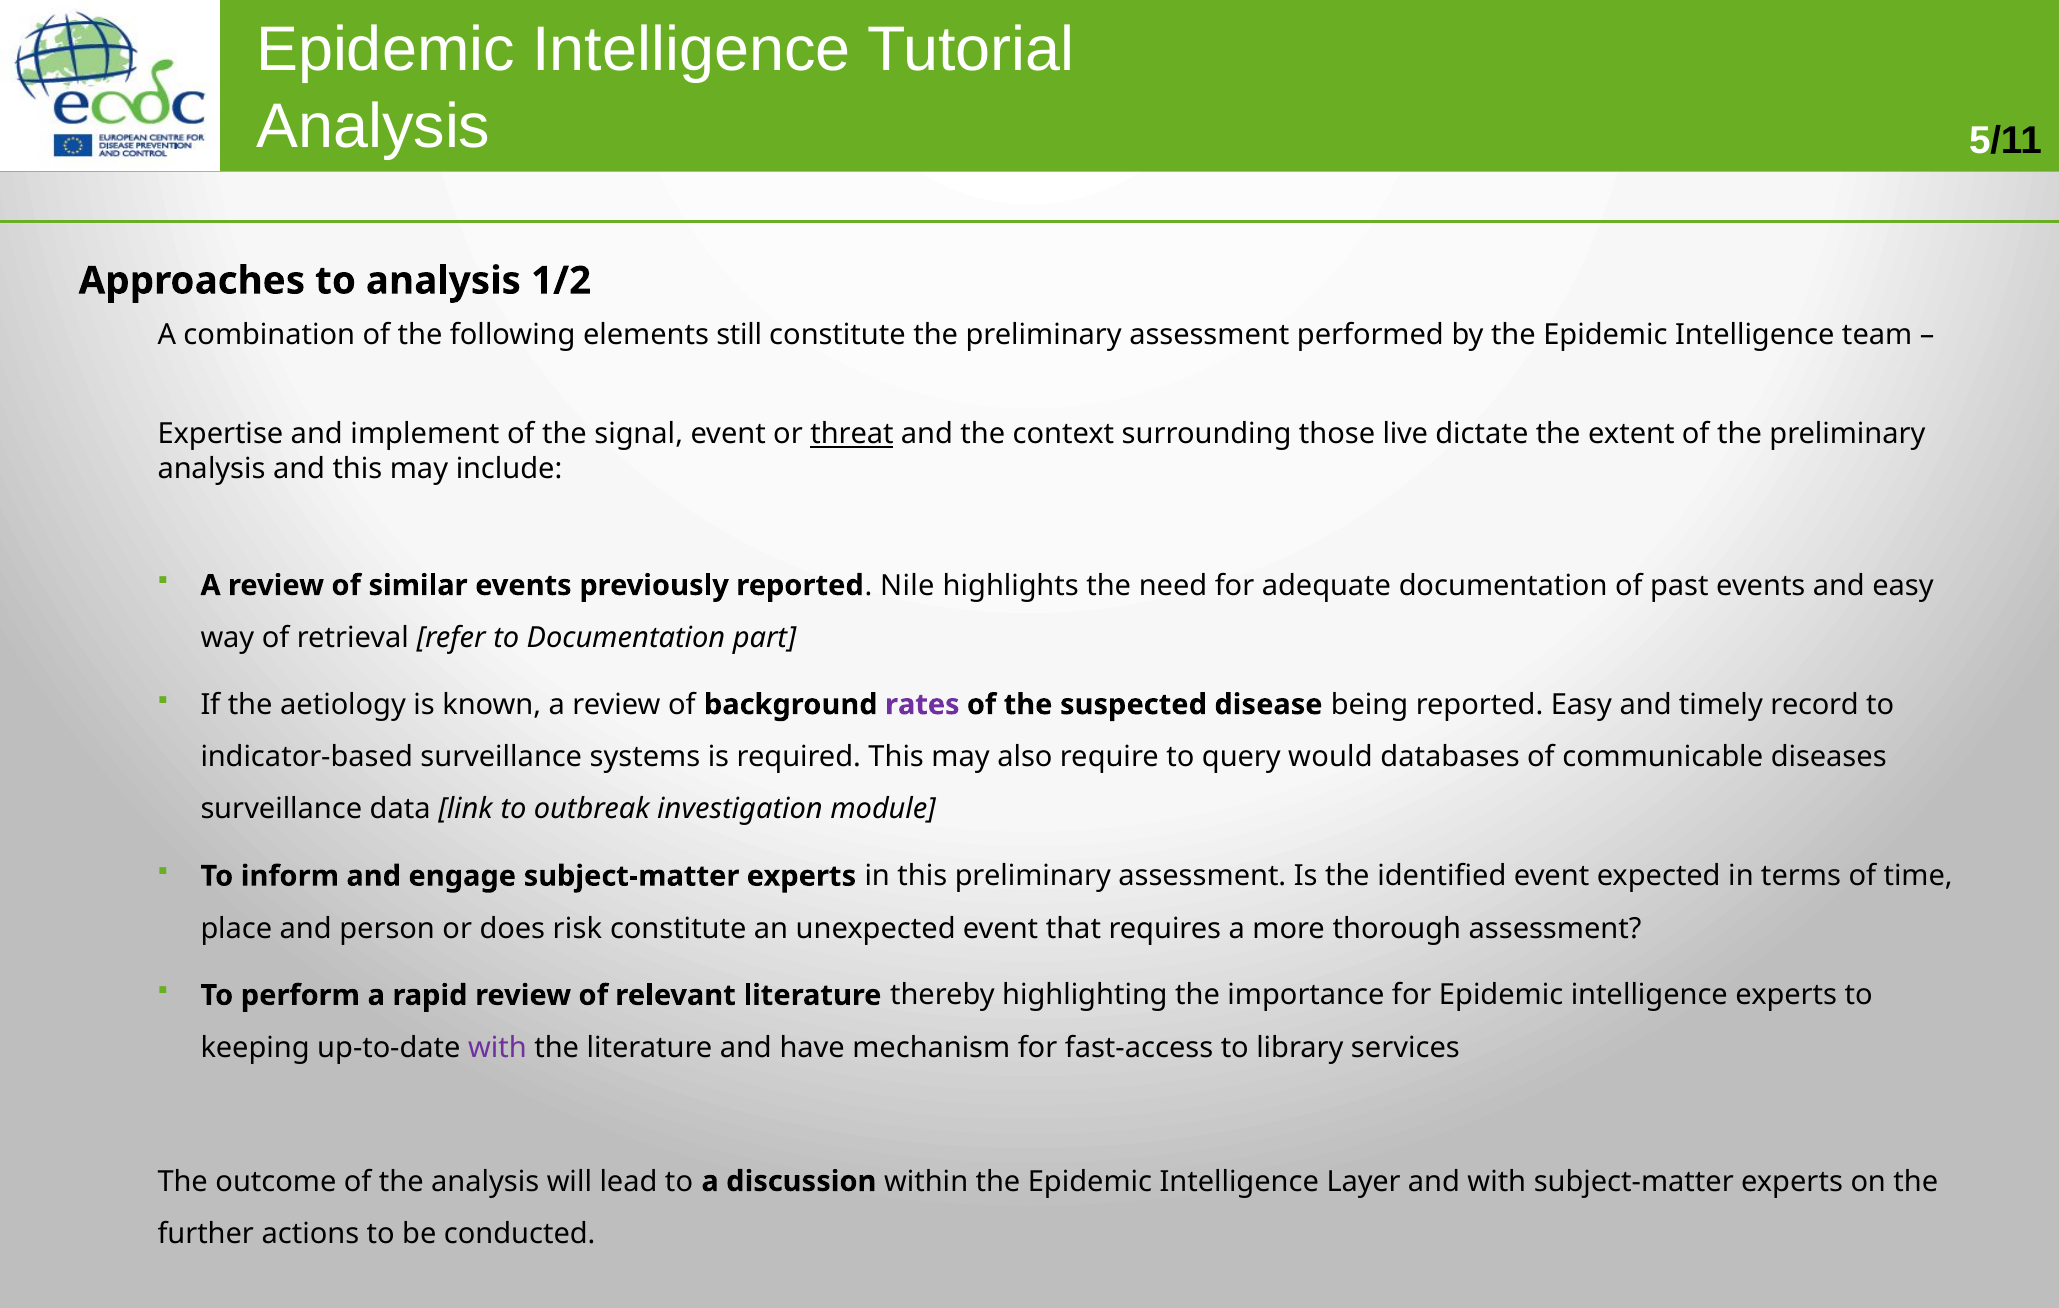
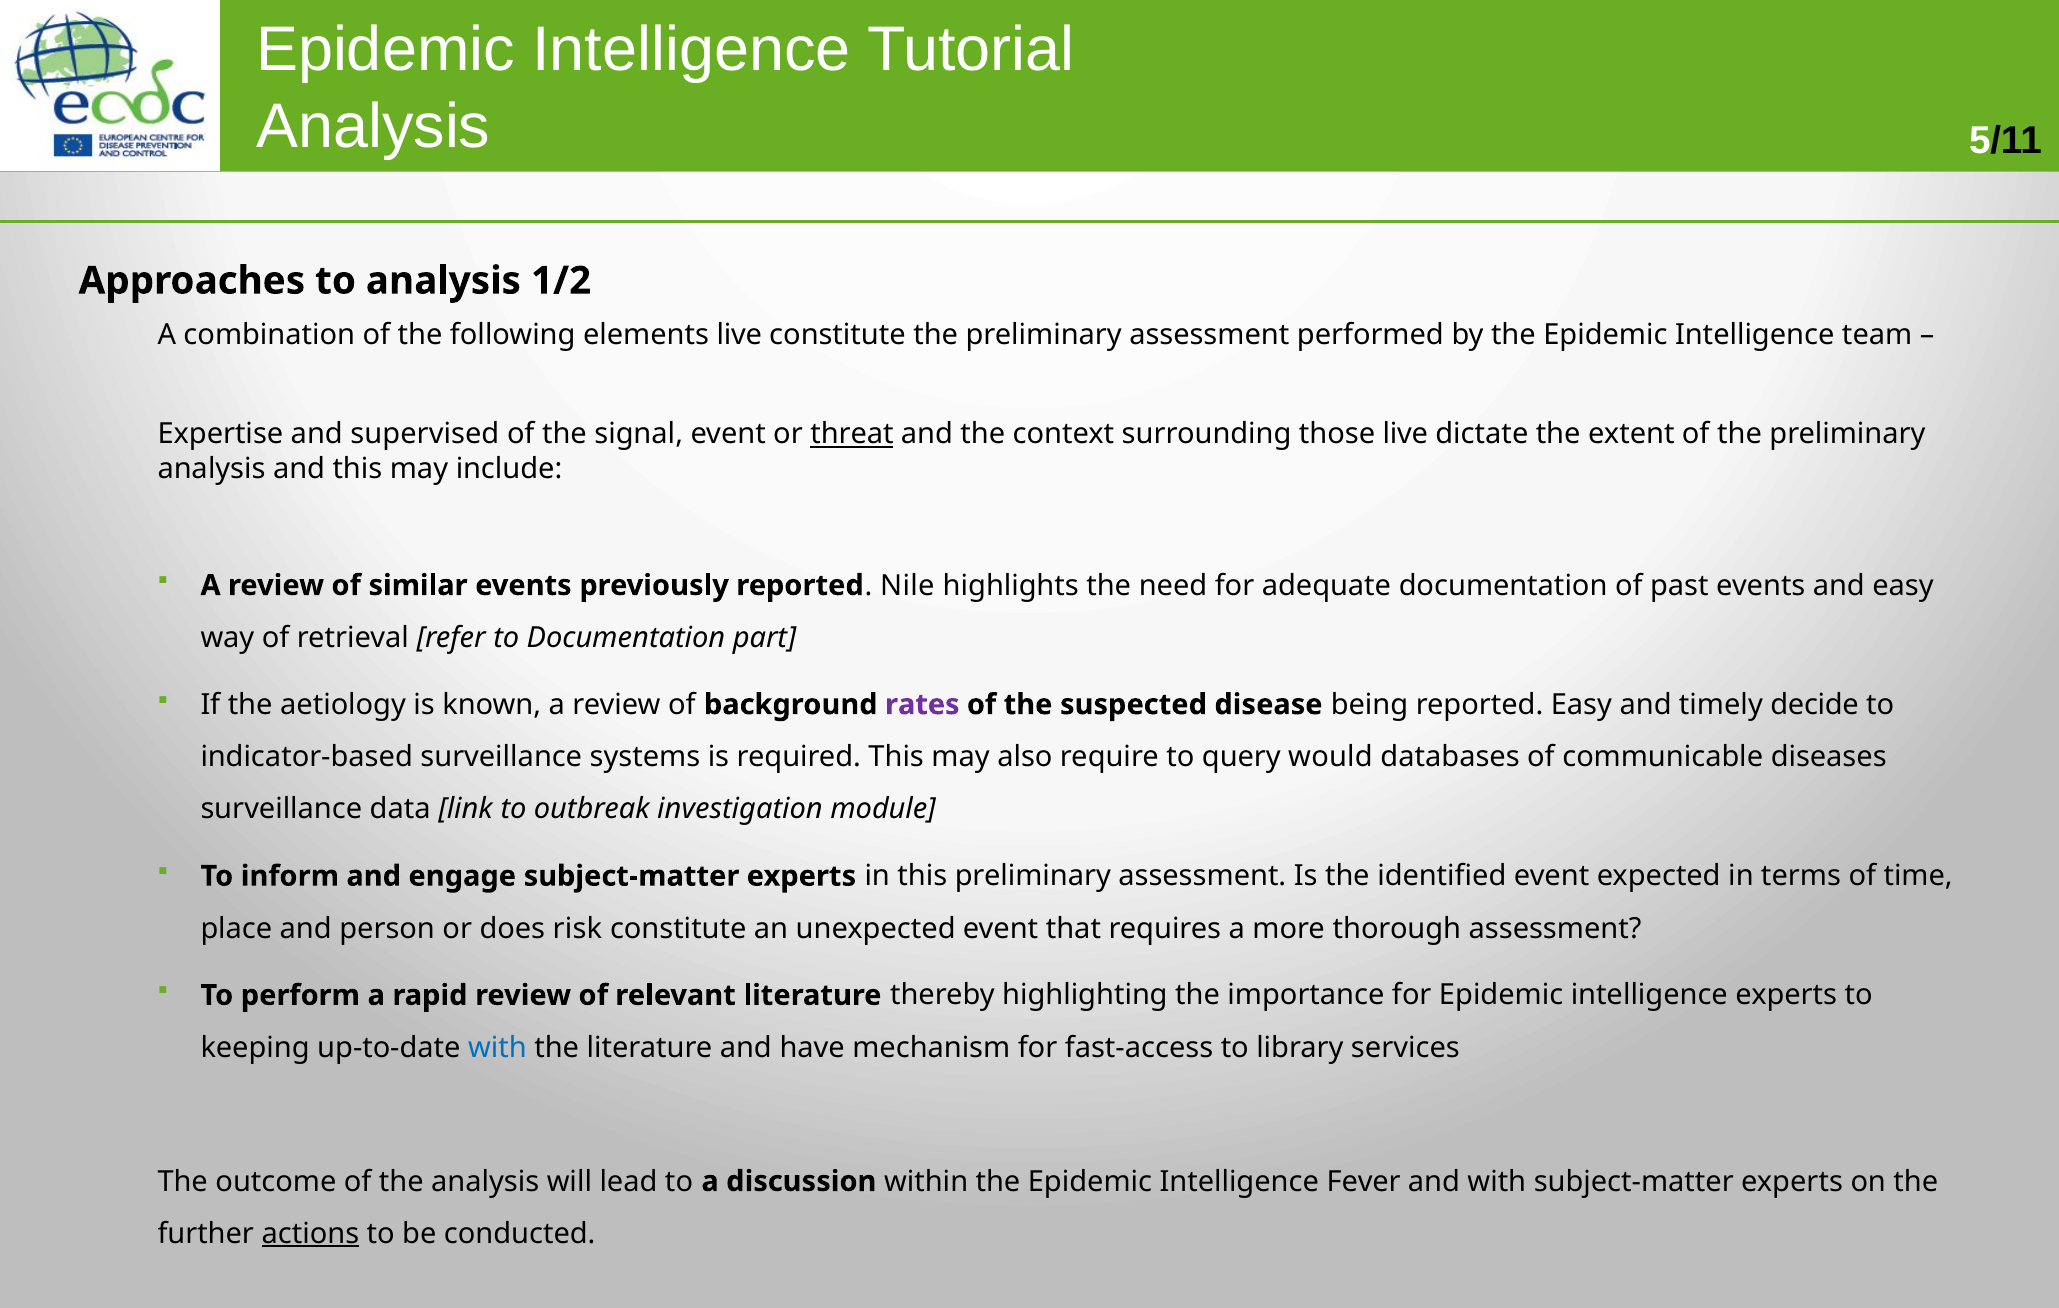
elements still: still -> live
implement: implement -> supervised
record: record -> decide
with at (498, 1047) colour: purple -> blue
Layer: Layer -> Fever
actions underline: none -> present
